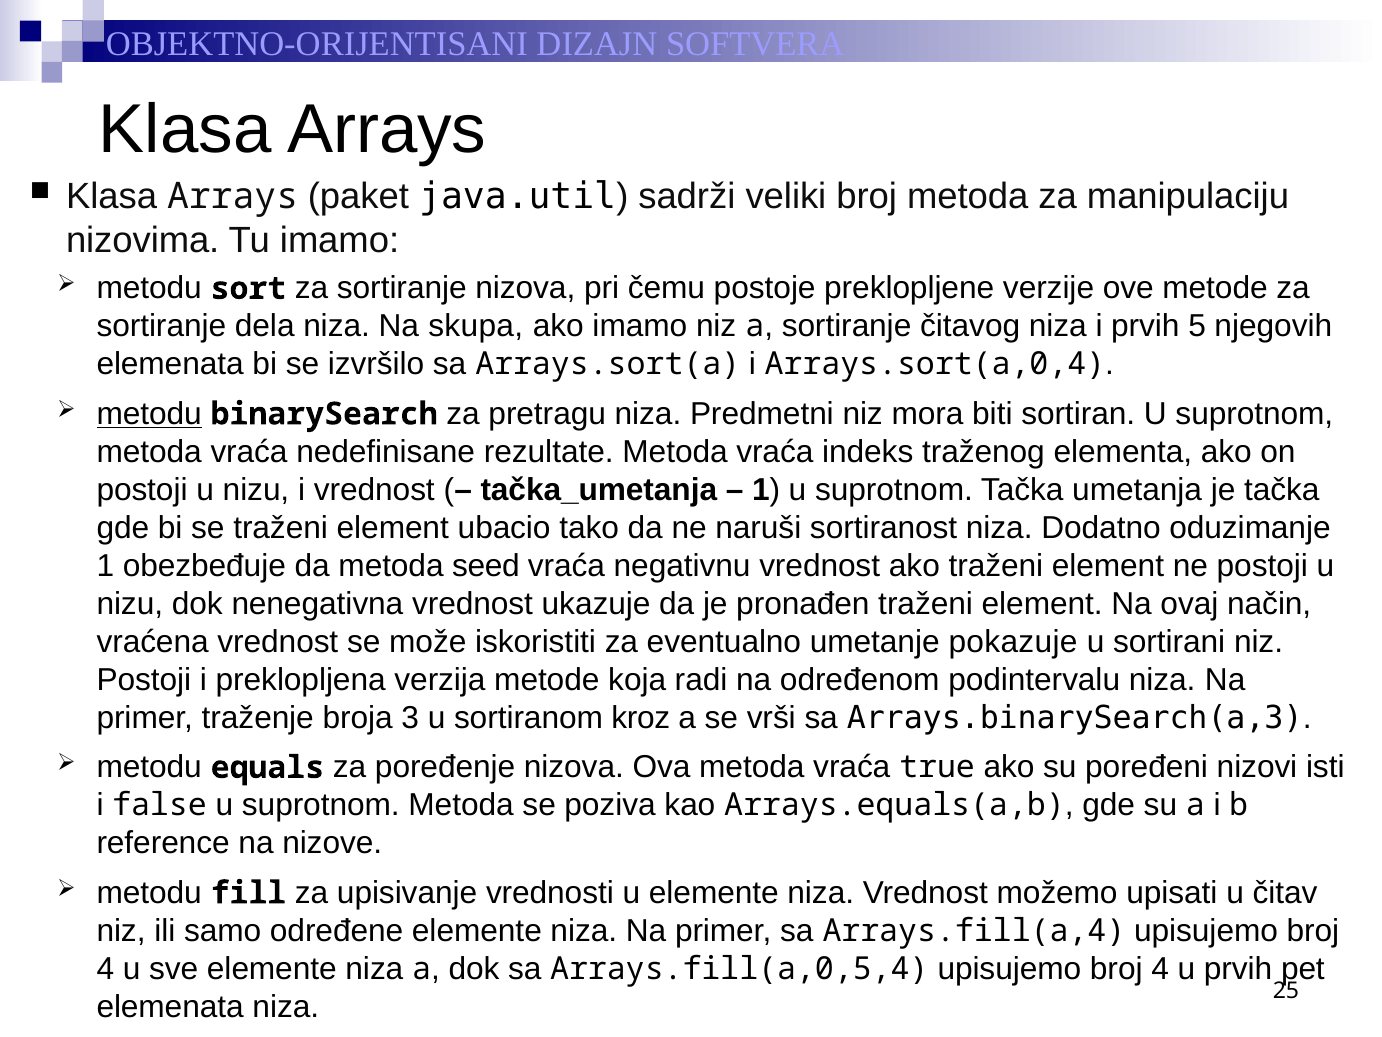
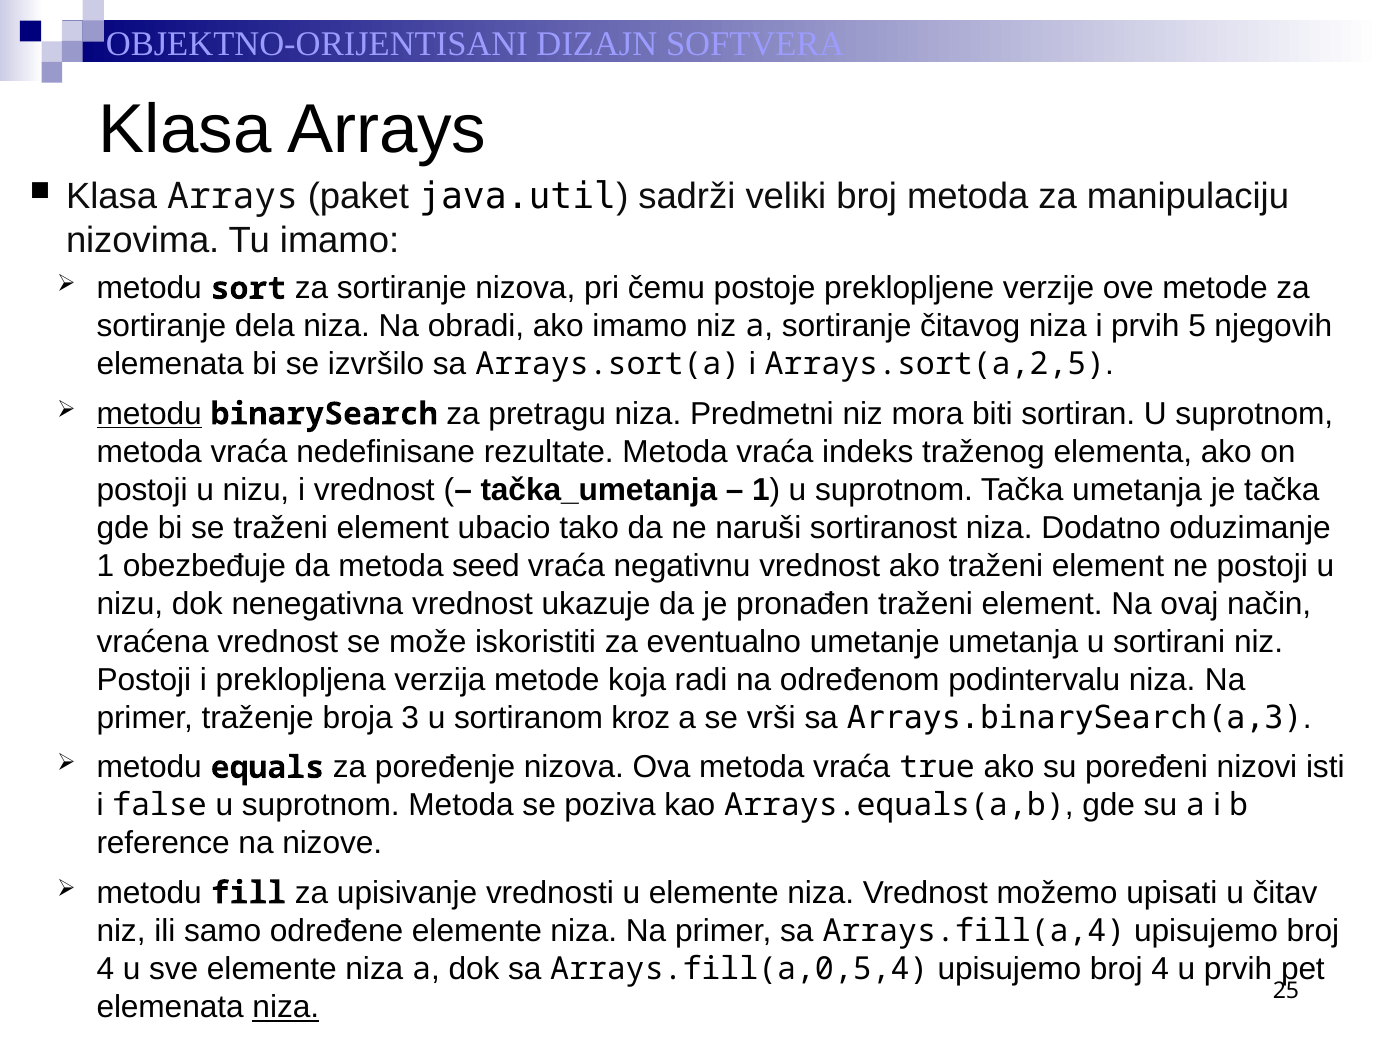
skupa: skupa -> obradi
Arrays.sort(a,0,4: Arrays.sort(a,0,4 -> Arrays.sort(a,2,5
umetanje pokazuje: pokazuje -> umetanja
niza at (286, 1006) underline: none -> present
